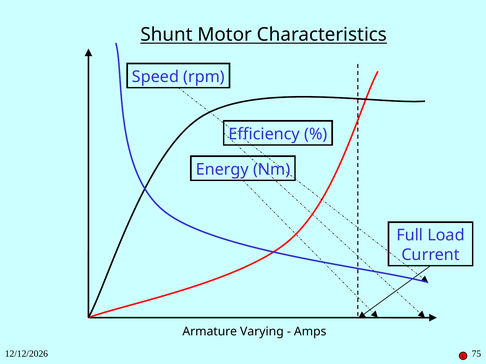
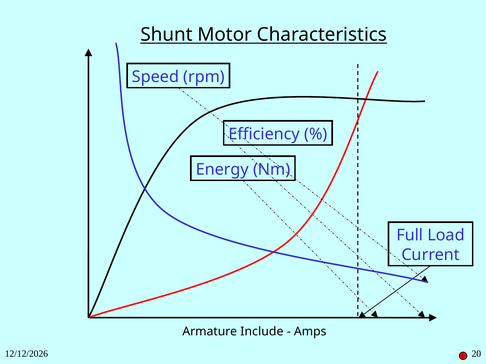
Varying: Varying -> Include
75: 75 -> 20
